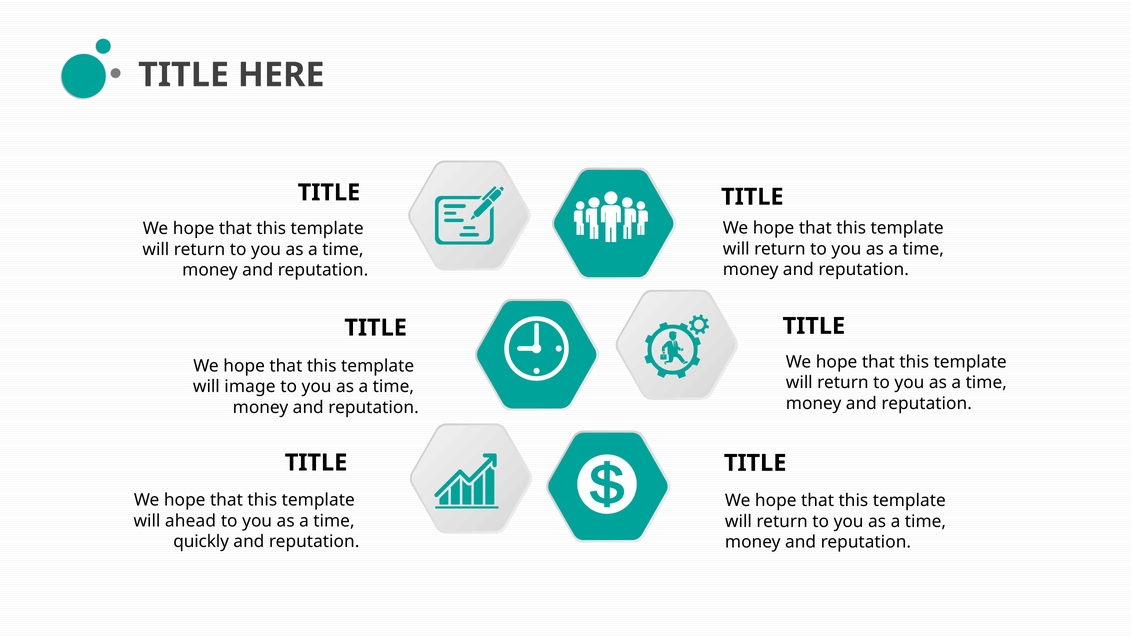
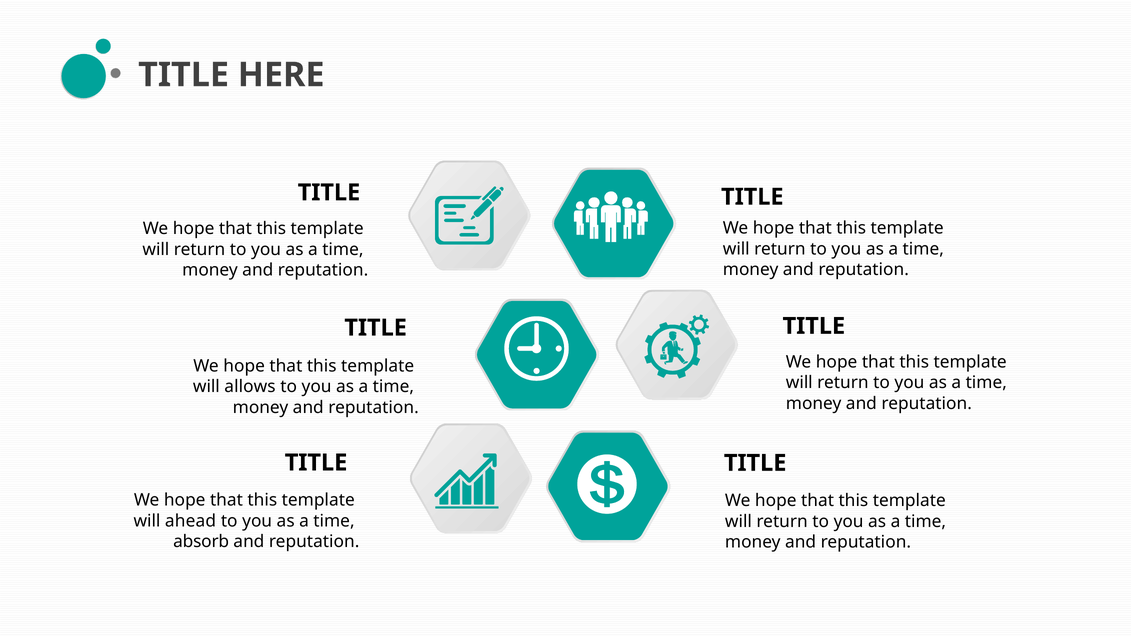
image: image -> allows
quickly: quickly -> absorb
